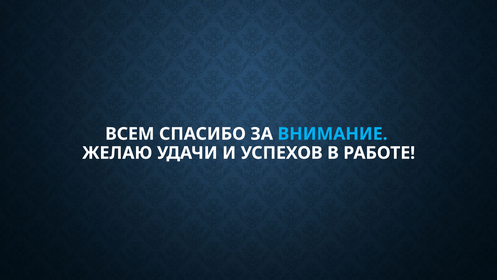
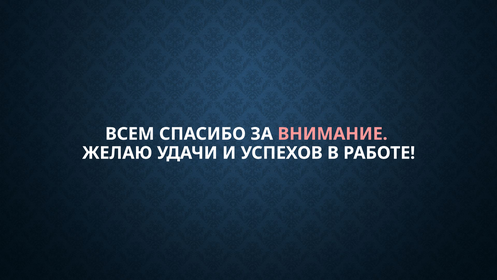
ВНИМАНИЕ colour: light blue -> pink
